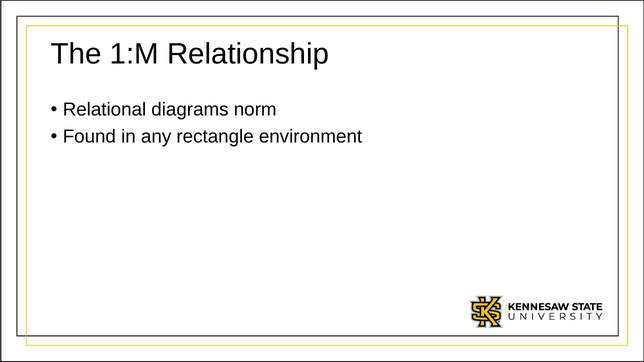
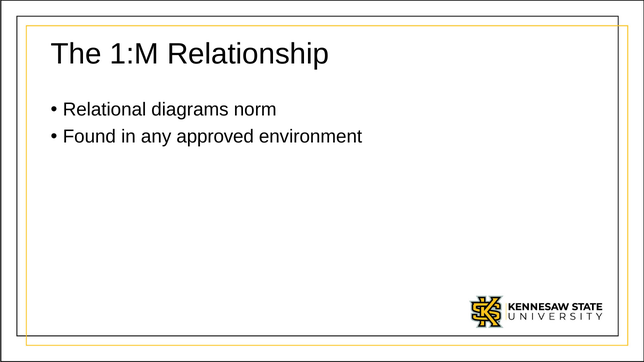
rectangle: rectangle -> approved
